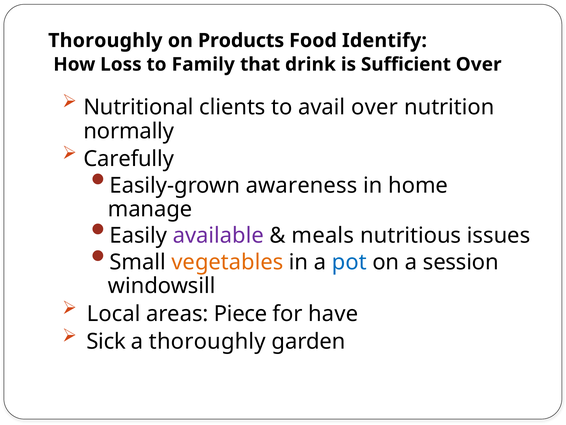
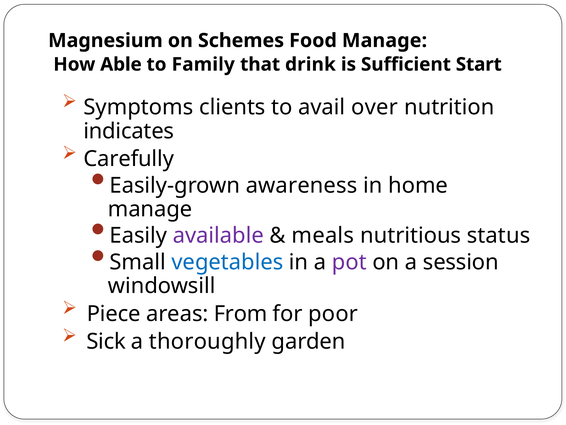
Thoroughly at (105, 41): Thoroughly -> Magnesium
Products: Products -> Schemes
Food Identify: Identify -> Manage
Loss: Loss -> Able
Sufficient Over: Over -> Start
Nutritional: Nutritional -> Symptoms
normally: normally -> indicates
issues: issues -> status
vegetables colour: orange -> blue
pot colour: blue -> purple
Local: Local -> Piece
Piece: Piece -> From
have: have -> poor
